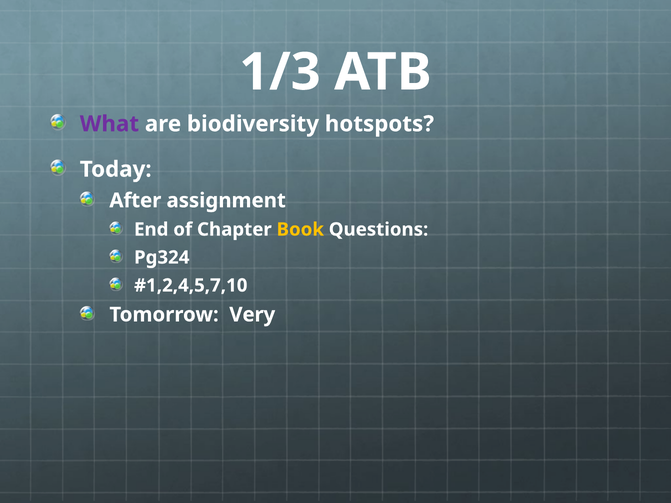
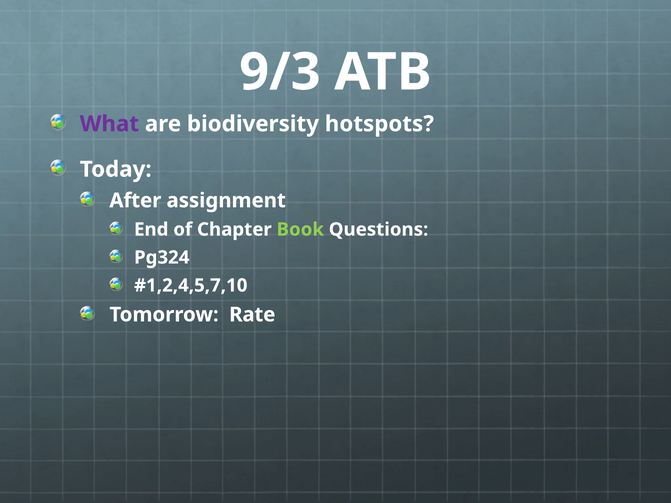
1/3: 1/3 -> 9/3
Book colour: yellow -> light green
Very: Very -> Rate
